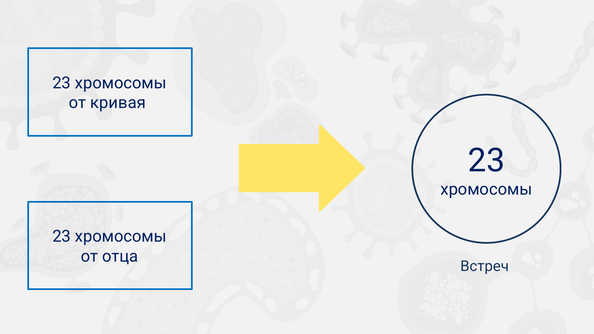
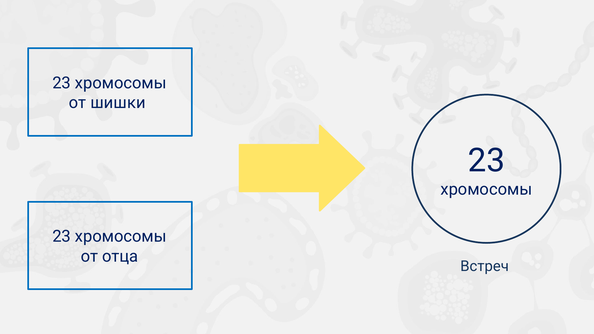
кривая: кривая -> шишки
